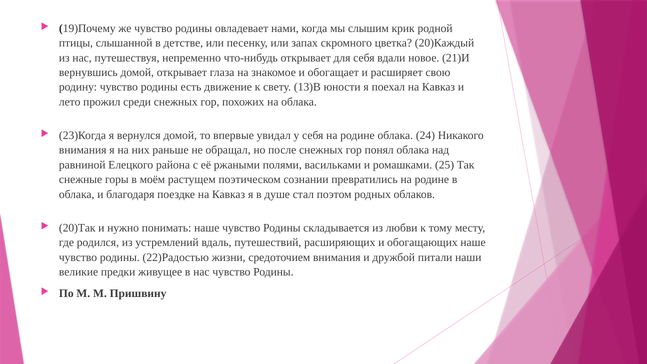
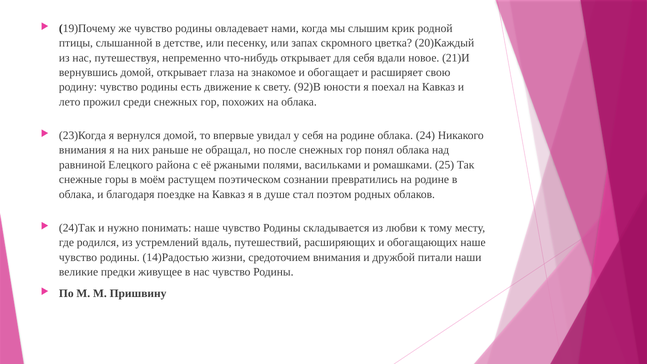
13)В: 13)В -> 92)В
20)Так: 20)Так -> 24)Так
22)Радостью: 22)Радостью -> 14)Радостью
